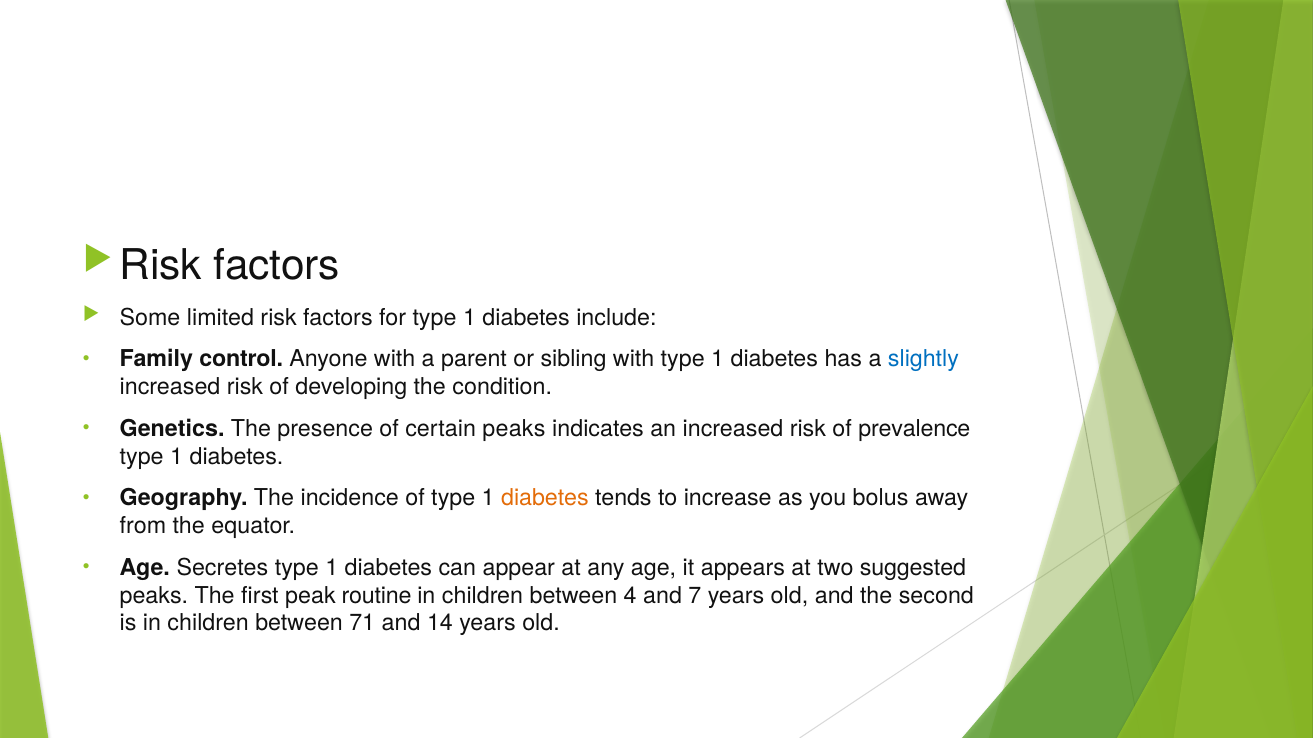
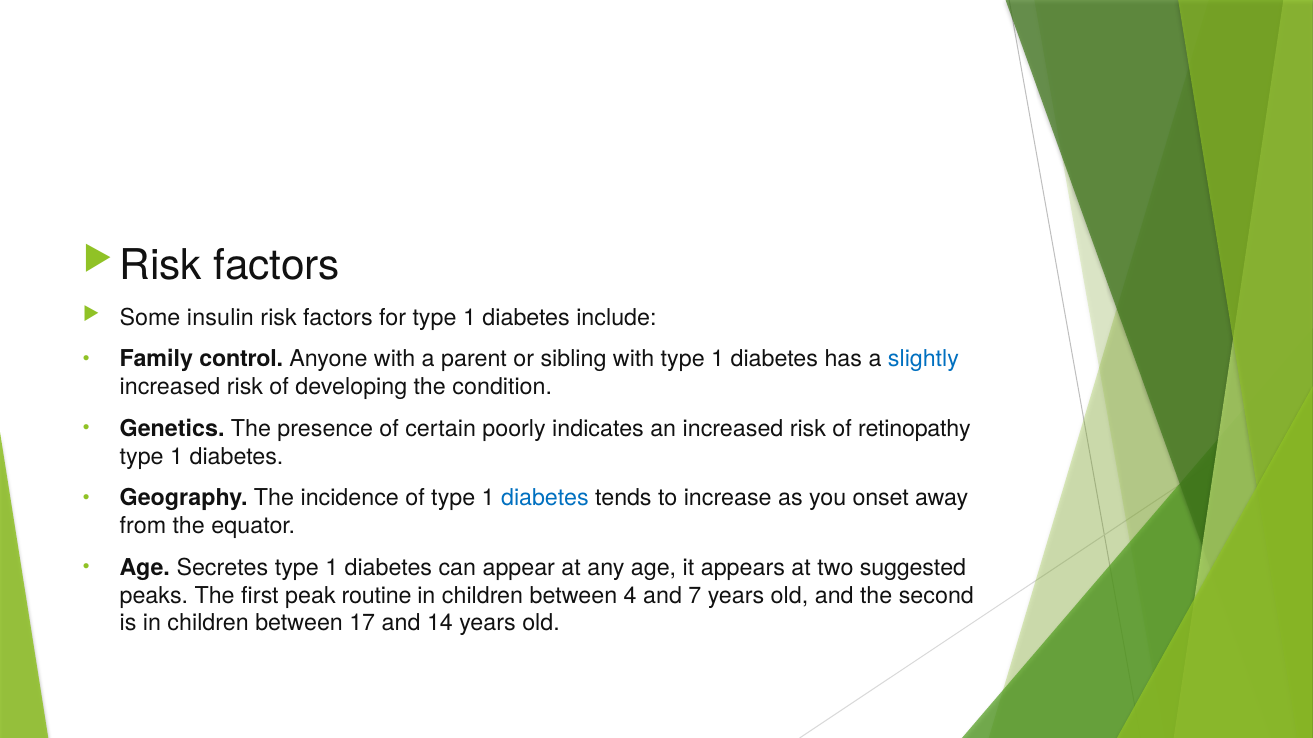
limited: limited -> insulin
certain peaks: peaks -> poorly
prevalence: prevalence -> retinopathy
diabetes at (545, 498) colour: orange -> blue
bolus: bolus -> onset
71: 71 -> 17
